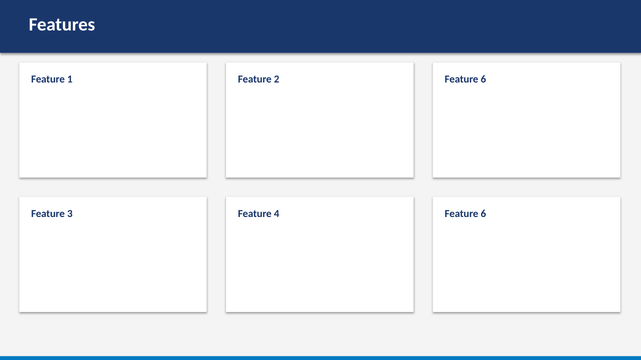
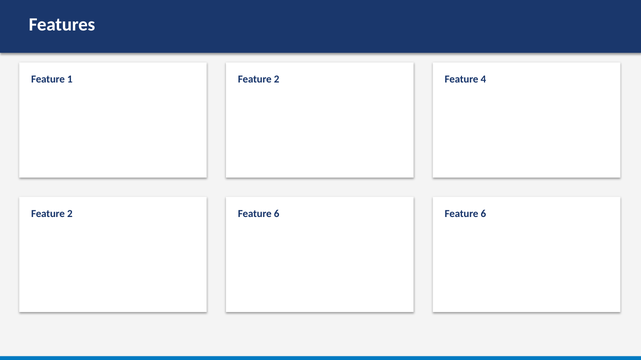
2 Feature 6: 6 -> 4
3 at (70, 214): 3 -> 2
4 at (277, 214): 4 -> 6
